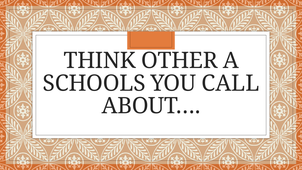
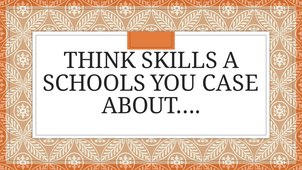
OTHER: OTHER -> SKILLS
CALL: CALL -> CASE
